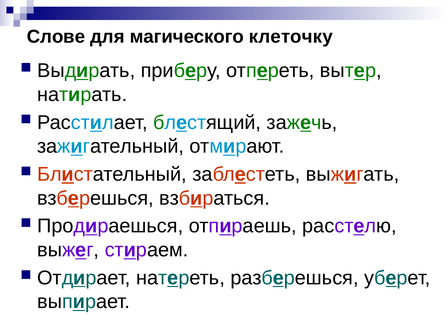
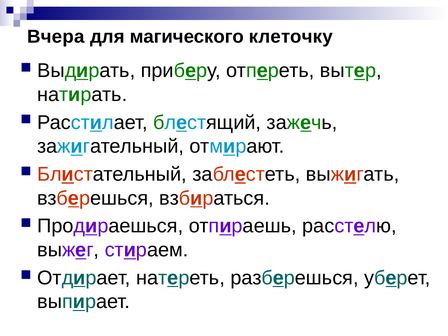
Слове: Слове -> Вчера
